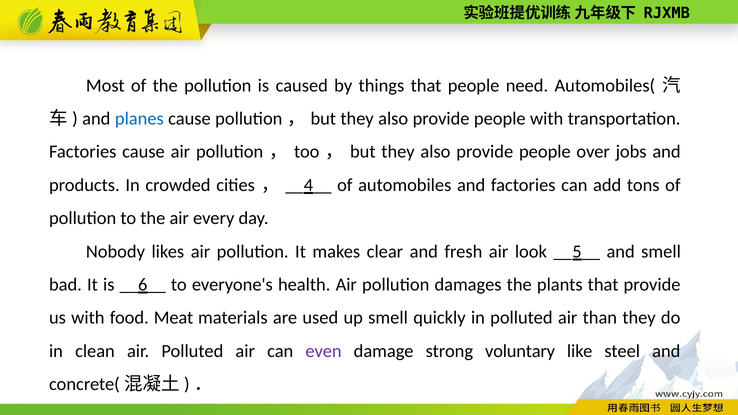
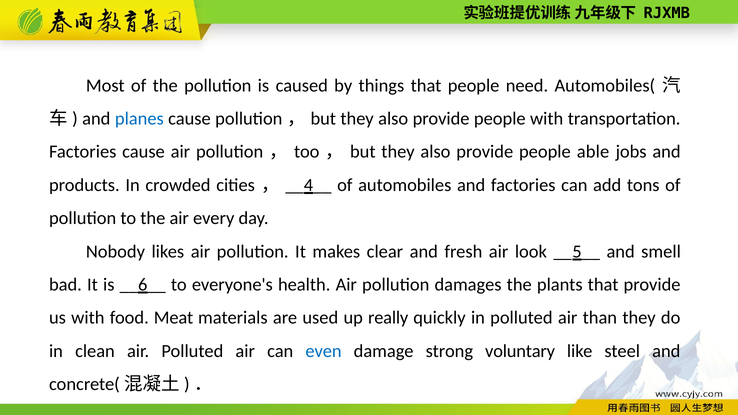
over: over -> able
up smell: smell -> really
even colour: purple -> blue
